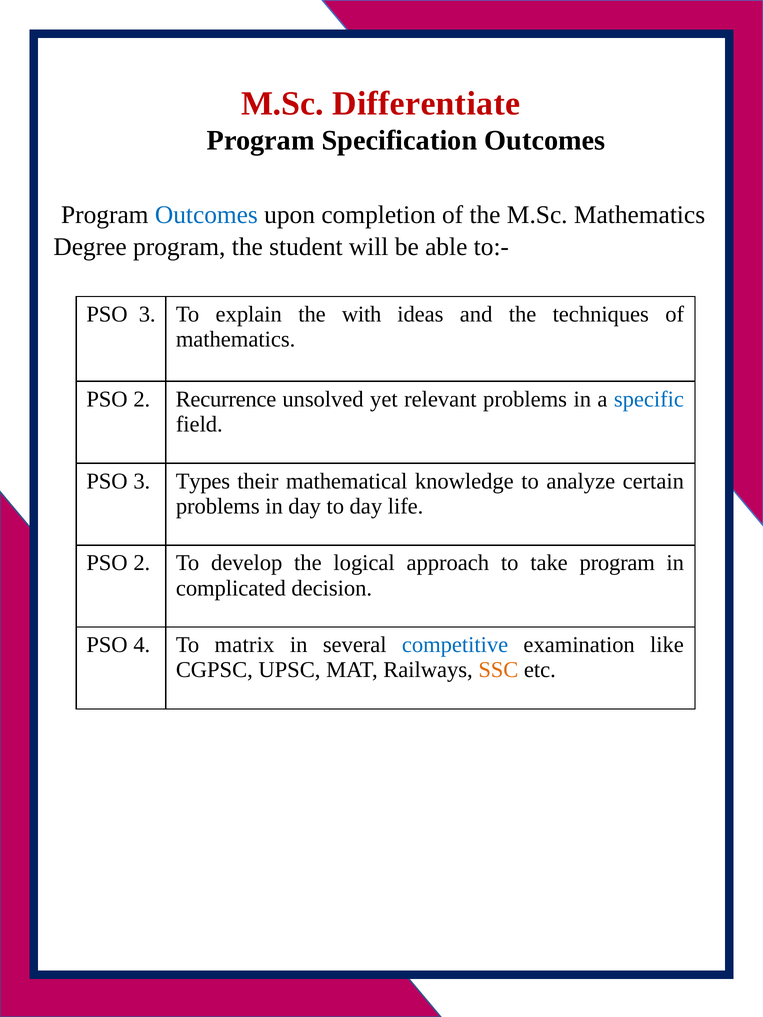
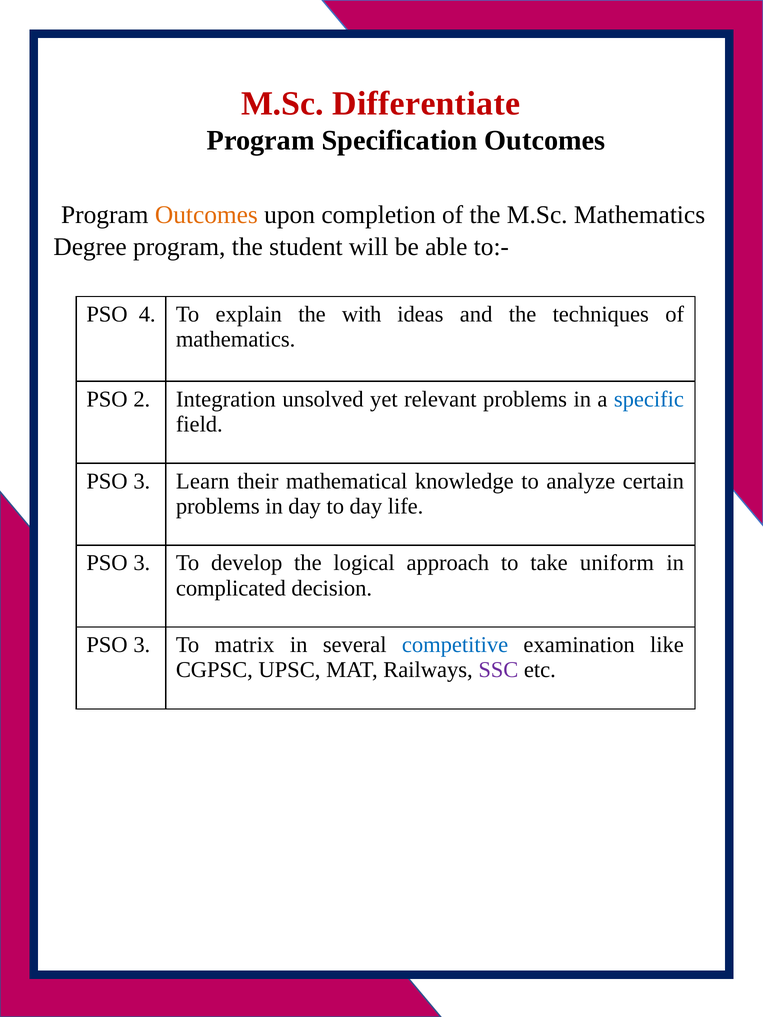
Outcomes at (206, 215) colour: blue -> orange
3 at (147, 315): 3 -> 4
Recurrence: Recurrence -> Integration
Types: Types -> Learn
2 at (142, 563): 2 -> 3
take program: program -> uniform
4 at (142, 645): 4 -> 3
SSC colour: orange -> purple
